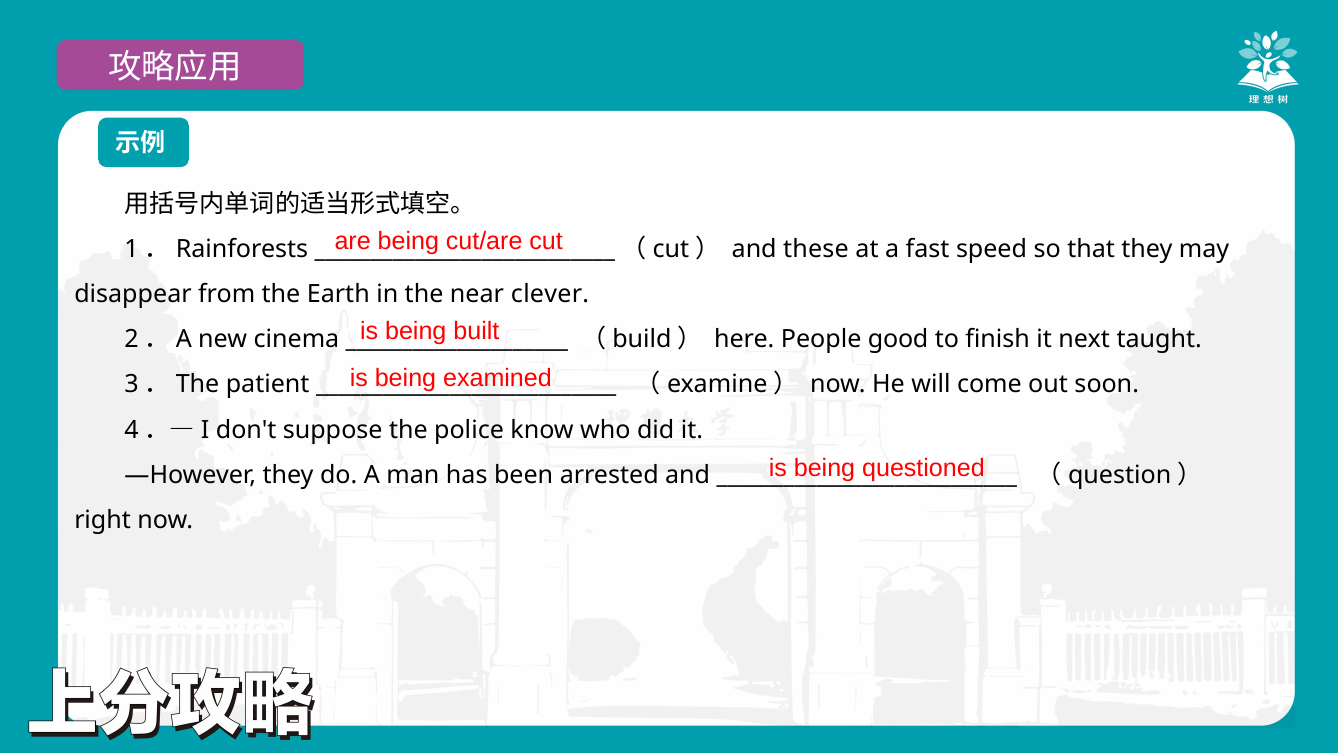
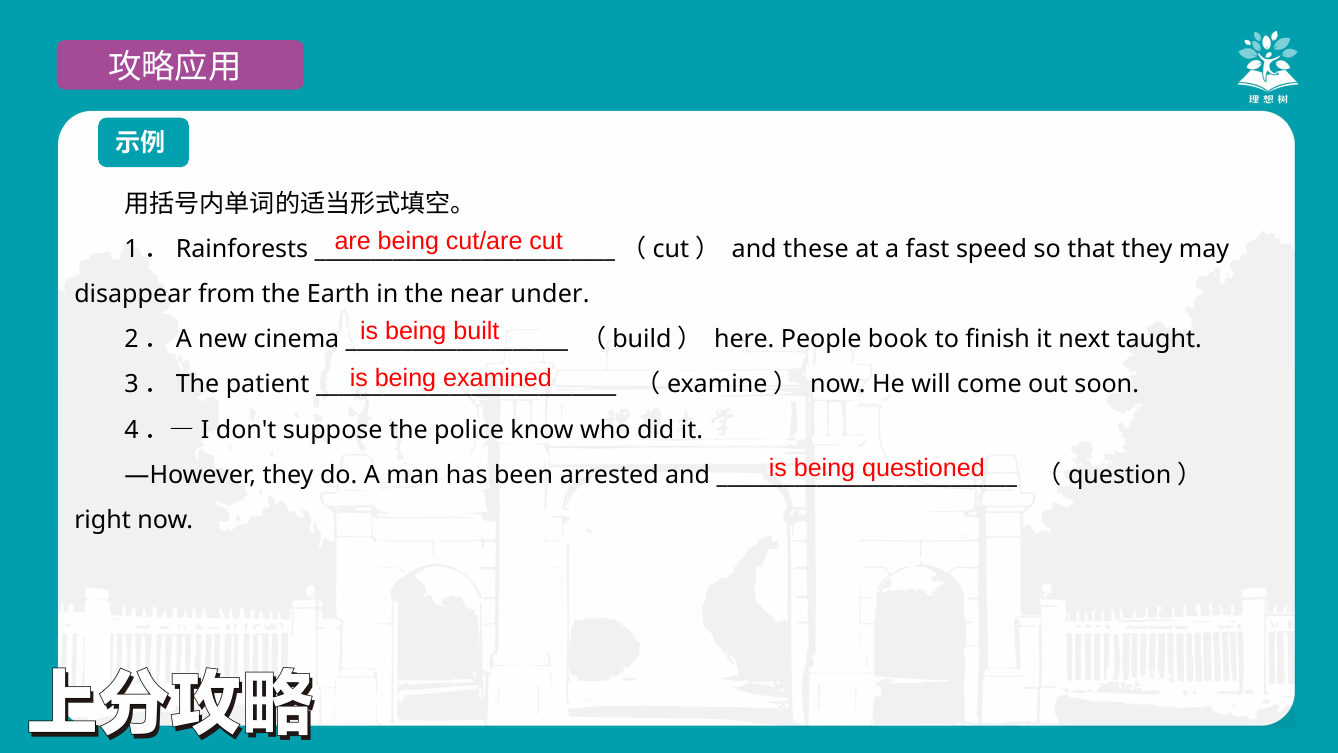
clever: clever -> under
good: good -> book
